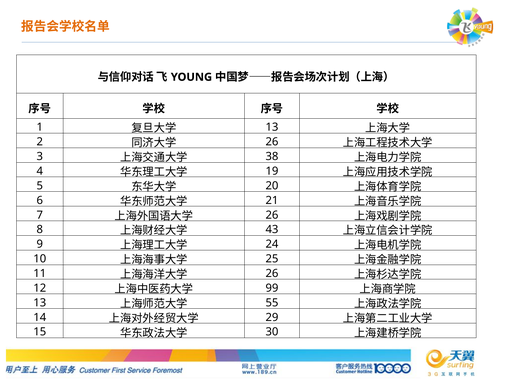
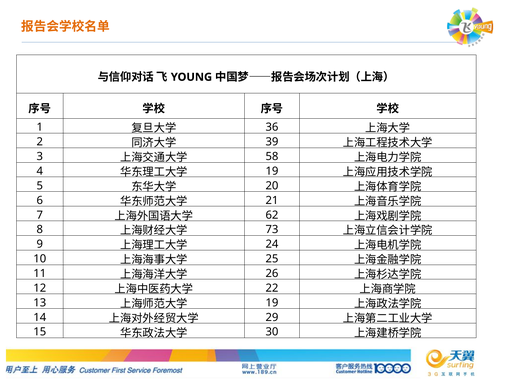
13 at (272, 127): 13 -> 36
26 at (272, 142): 26 -> 39
38: 38 -> 58
26 at (272, 215): 26 -> 62
43: 43 -> 73
99: 99 -> 22
55 at (272, 302): 55 -> 19
